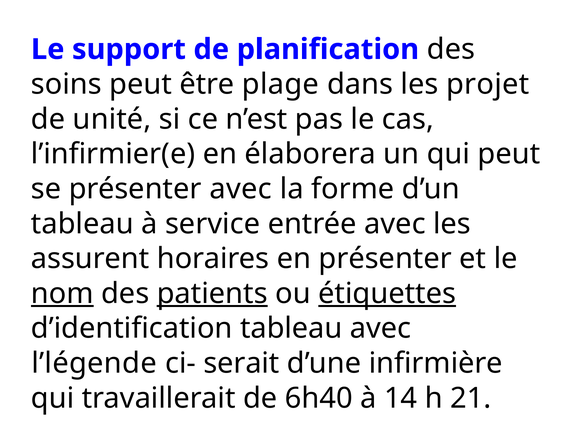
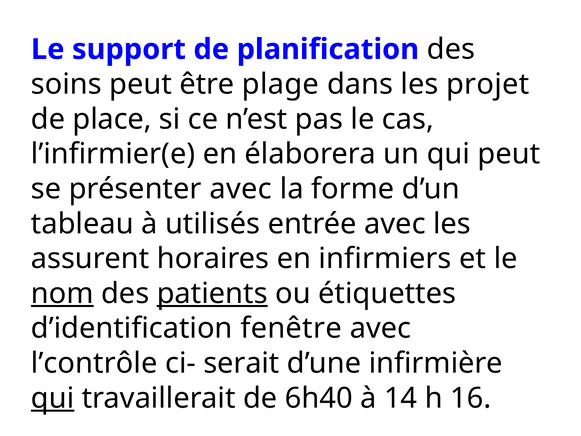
unité: unité -> place
service: service -> utilisés
en présenter: présenter -> infirmiers
étiquettes underline: present -> none
d’identification tableau: tableau -> fenêtre
l’légende: l’légende -> l’contrôle
qui at (53, 398) underline: none -> present
21: 21 -> 16
